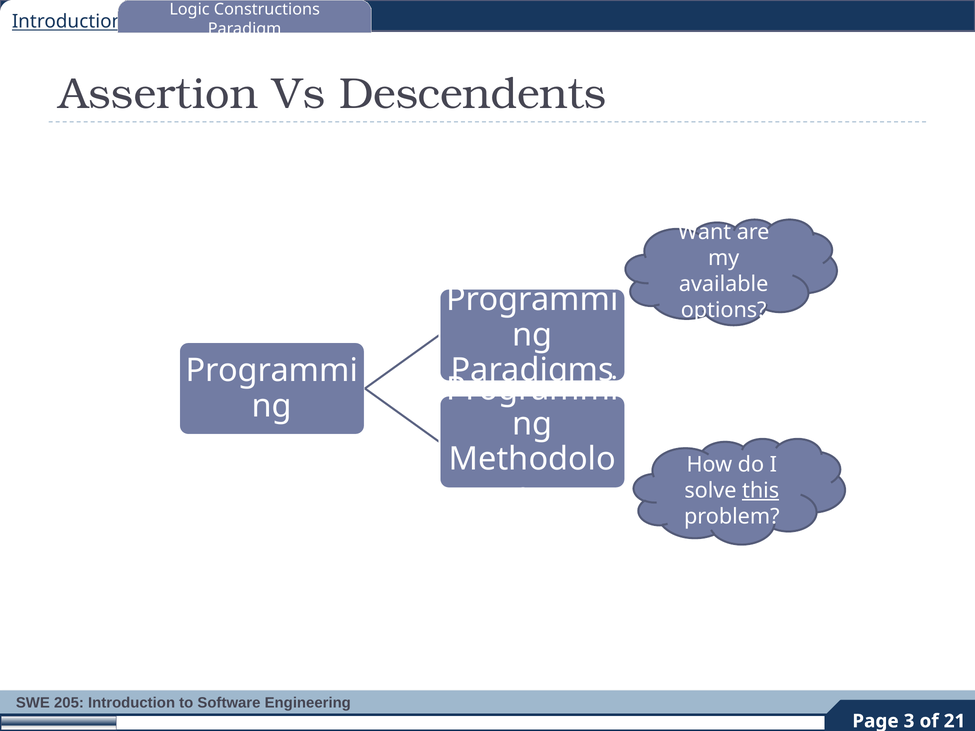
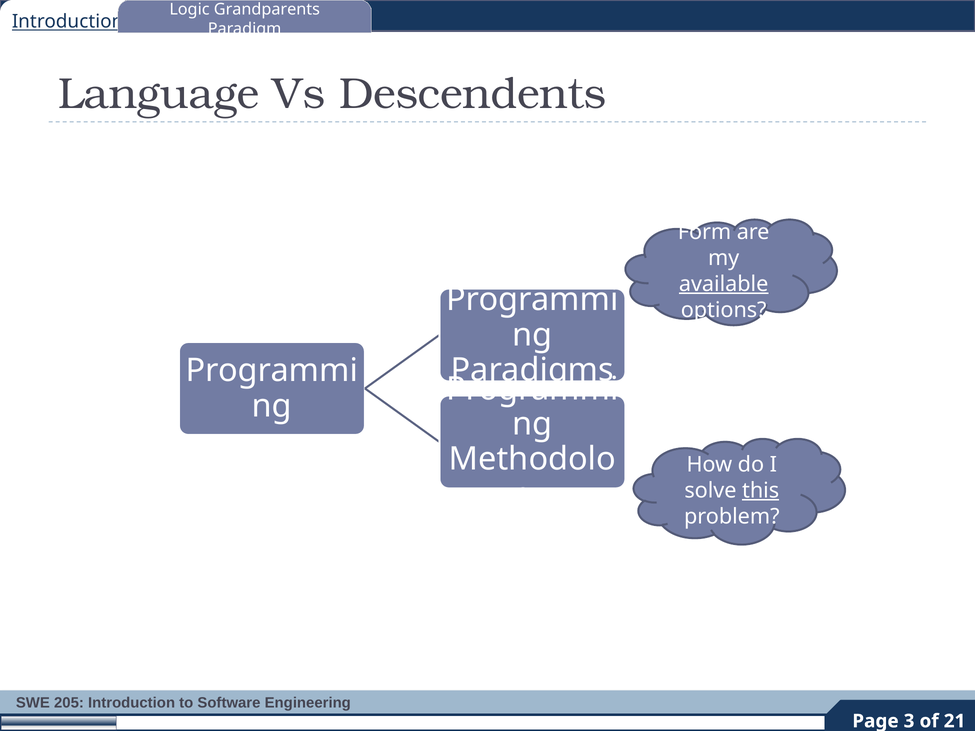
Constructions: Constructions -> Grandparents
Assertion: Assertion -> Language
Want: Want -> Form
available underline: none -> present
